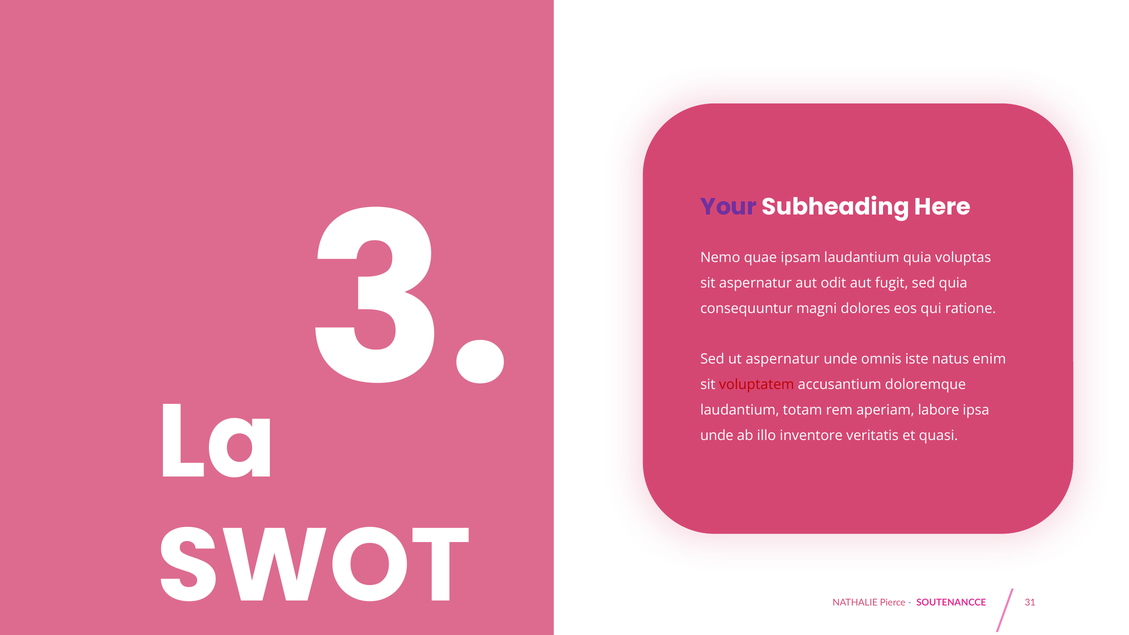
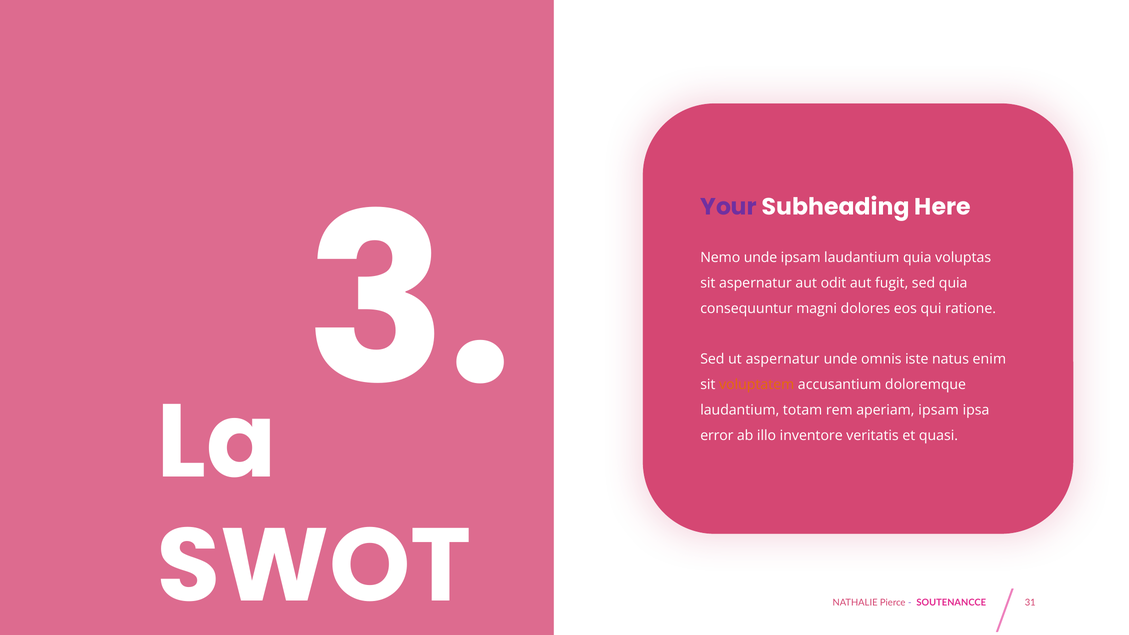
Nemo quae: quae -> unde
voluptatem colour: red -> orange
aperiam labore: labore -> ipsam
unde at (717, 435): unde -> error
